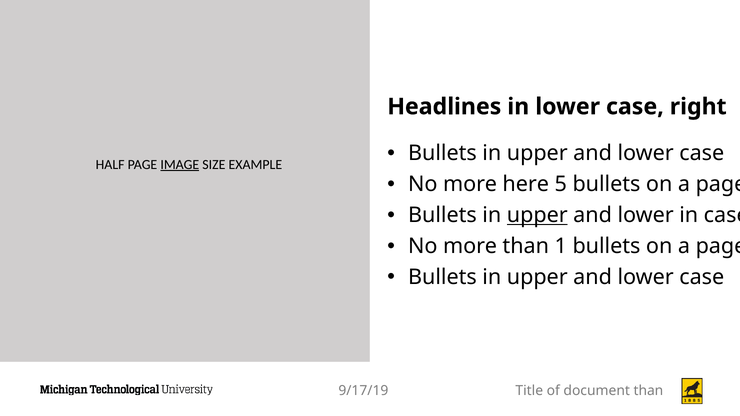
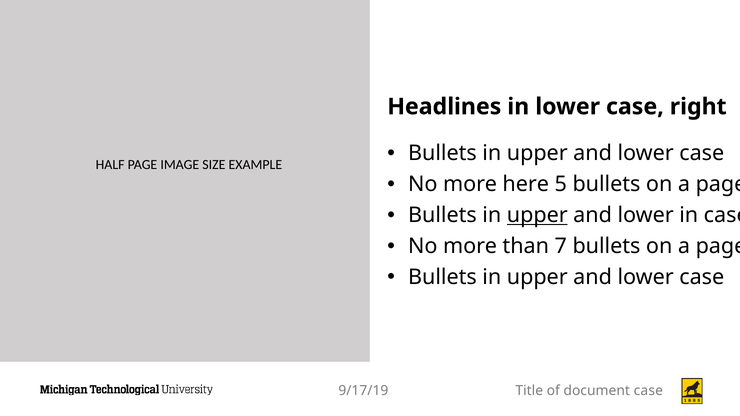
IMAGE underline: present -> none
1: 1 -> 7
document than: than -> case
